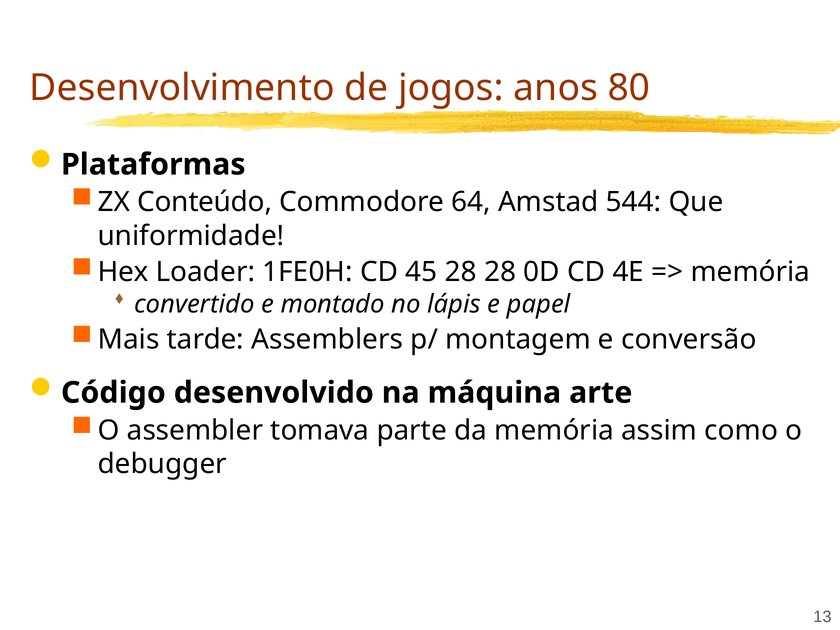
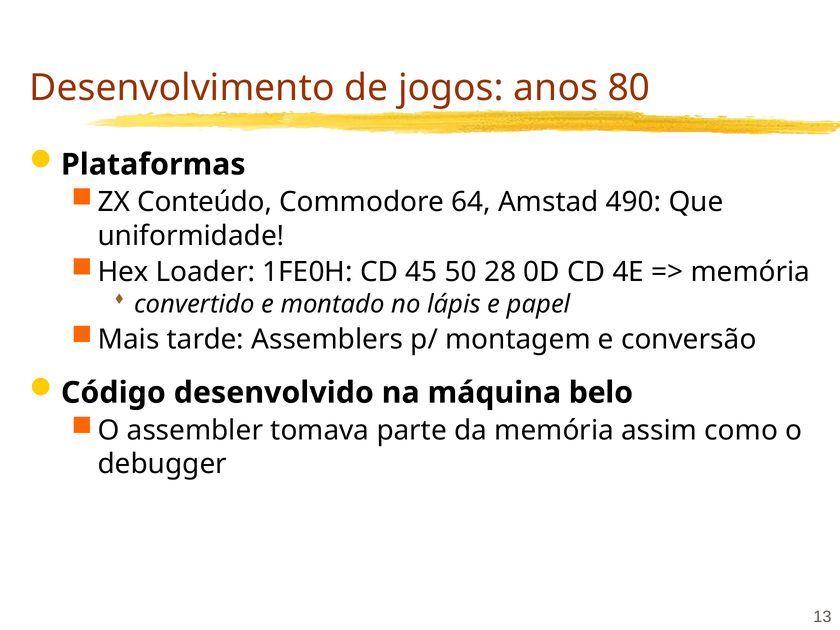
544: 544 -> 490
45 28: 28 -> 50
arte: arte -> belo
